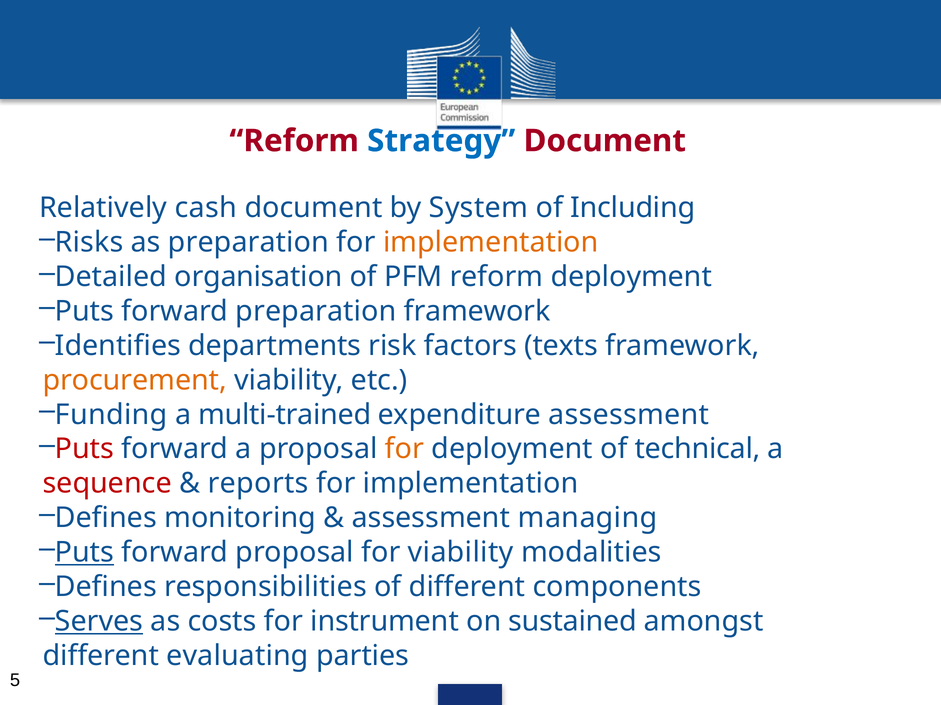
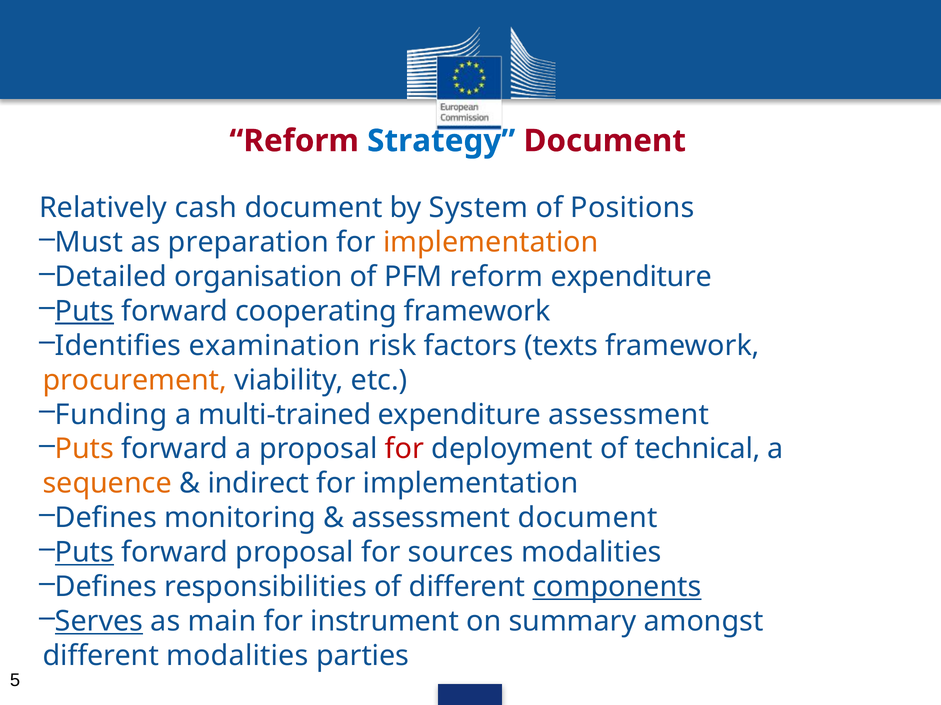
Including: Including -> Positions
Risks: Risks -> Must
reform deployment: deployment -> expenditure
Puts at (84, 312) underline: none -> present
forward preparation: preparation -> cooperating
departments: departments -> examination
Puts at (84, 449) colour: red -> orange
for at (404, 449) colour: orange -> red
sequence colour: red -> orange
reports: reports -> indirect
assessment managing: managing -> document
for viability: viability -> sources
components underline: none -> present
costs: costs -> main
sustained: sustained -> summary
different evaluating: evaluating -> modalities
